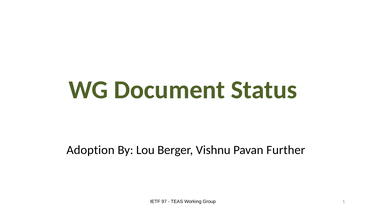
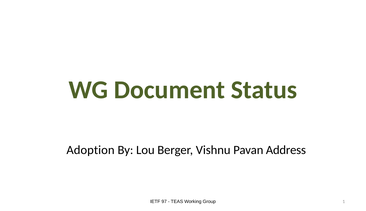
Further: Further -> Address
